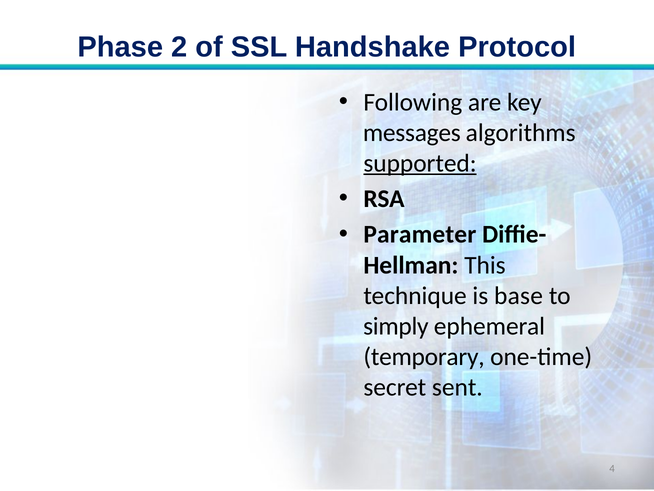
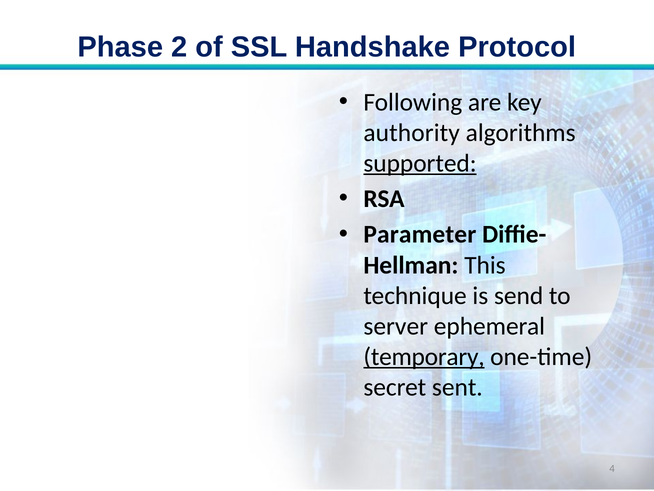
messages: messages -> authority
base: base -> send
simply: simply -> server
temporary underline: none -> present
